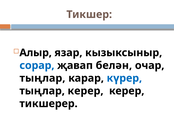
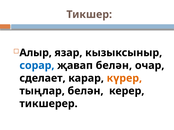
тыңлар at (42, 78): тыңлар -> сделает
күрер colour: blue -> orange
тыңлар керер: керер -> белән
